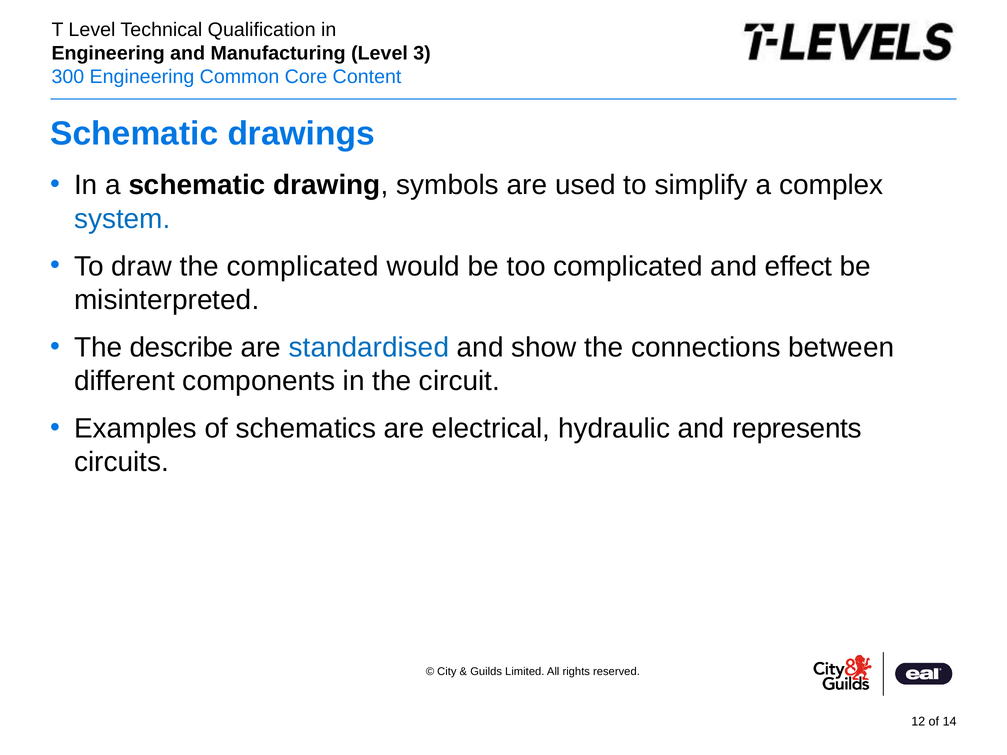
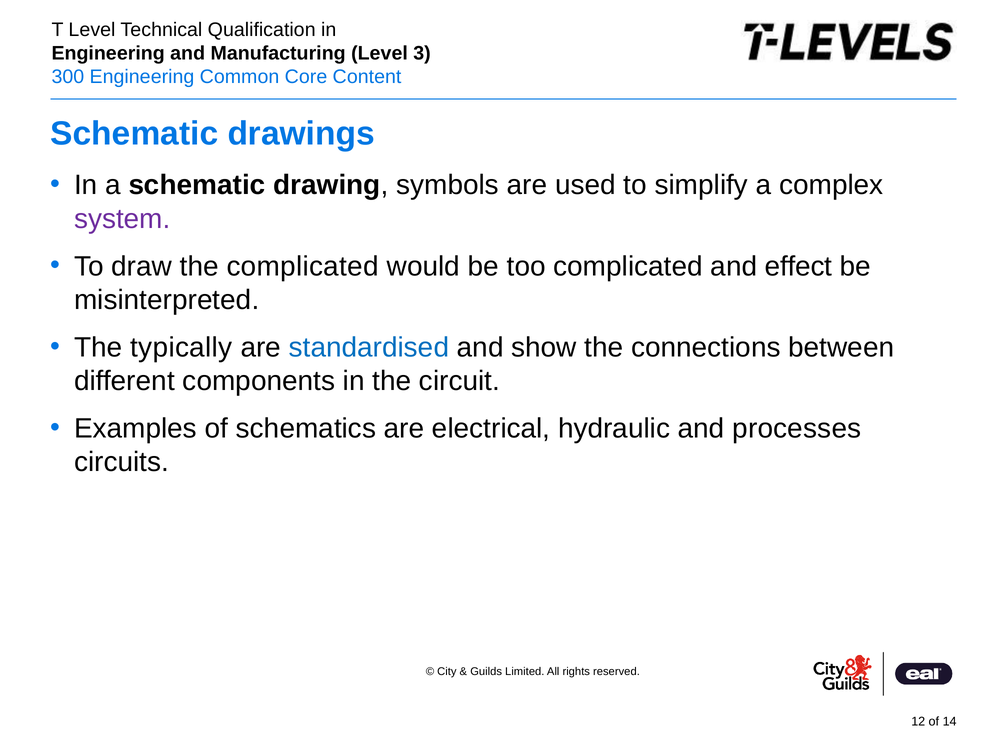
system colour: blue -> purple
describe: describe -> typically
represents: represents -> processes
